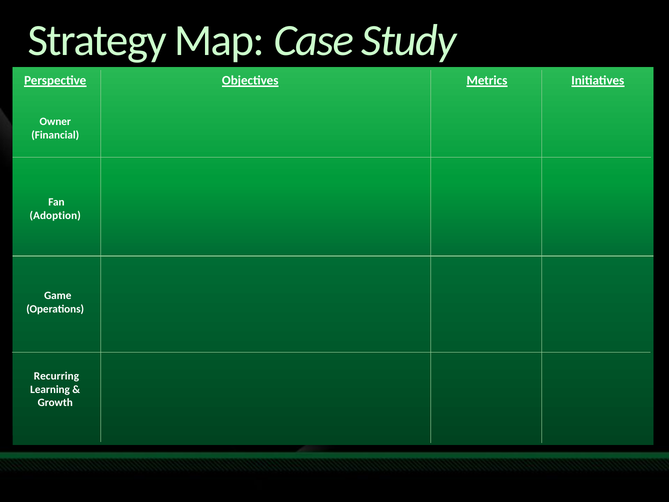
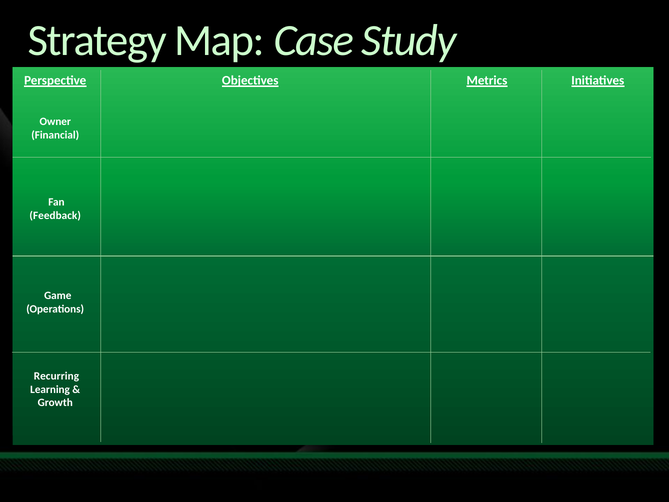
Adoption: Adoption -> Feedback
